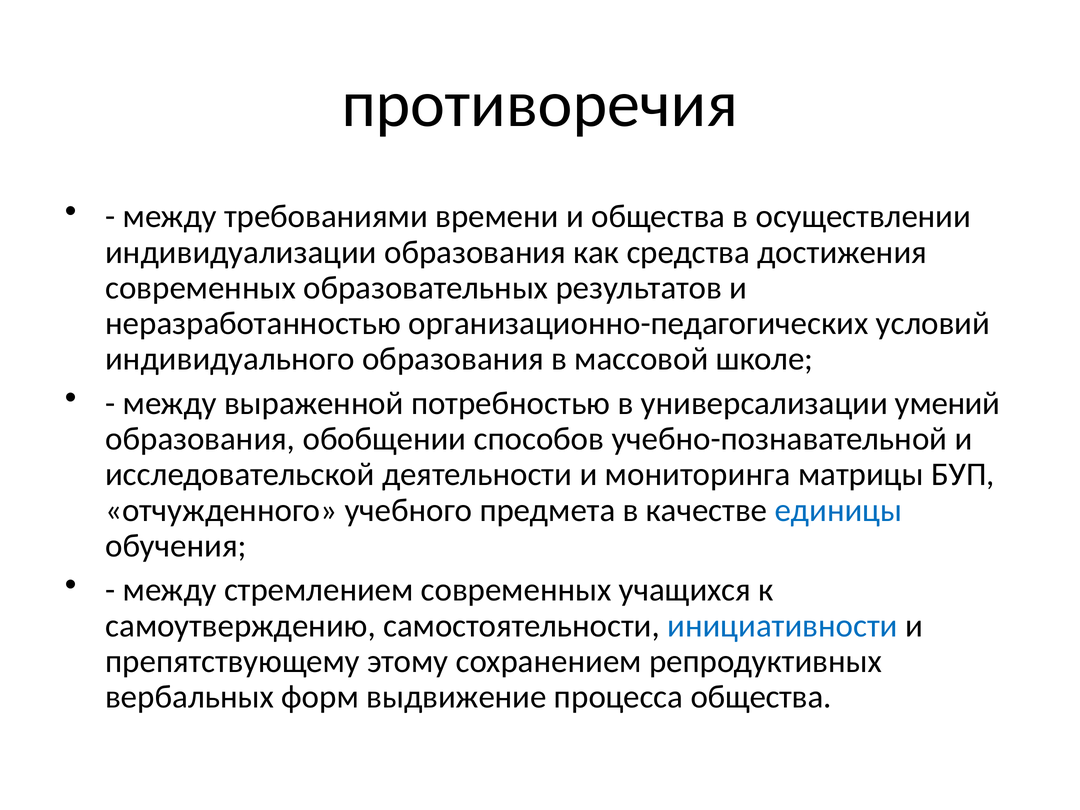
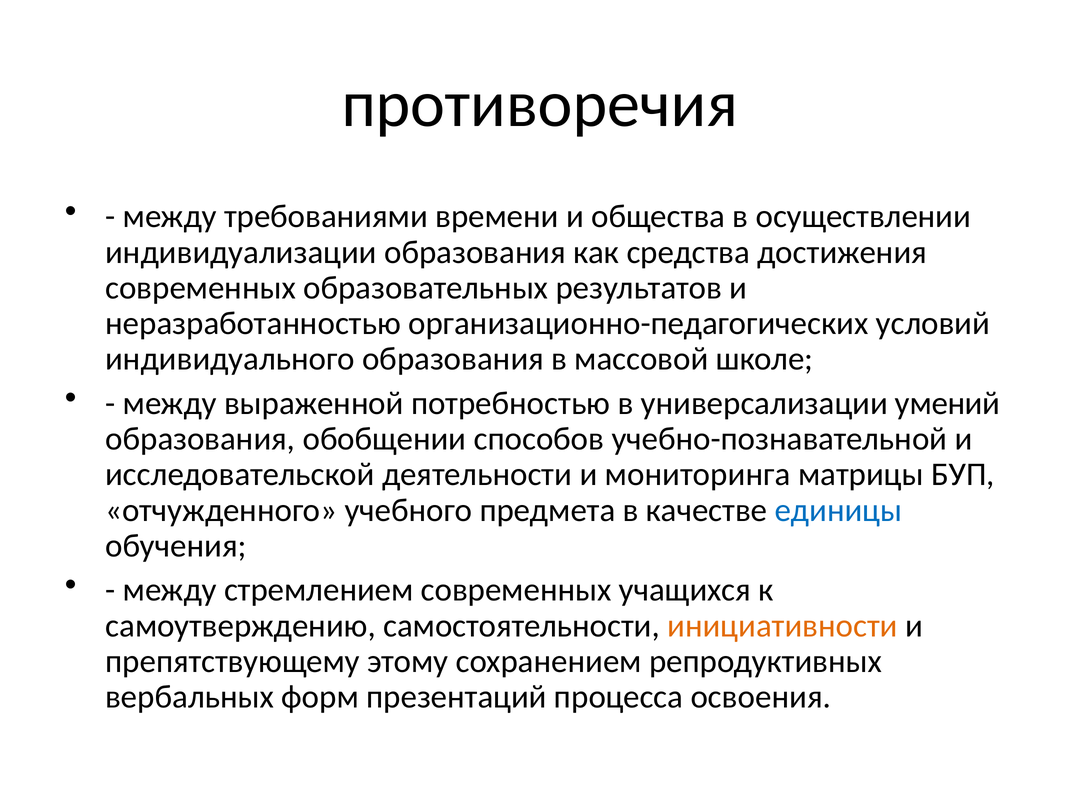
инициативности colour: blue -> orange
выдвижение: выдвижение -> презентаций
процесса общества: общества -> освоения
